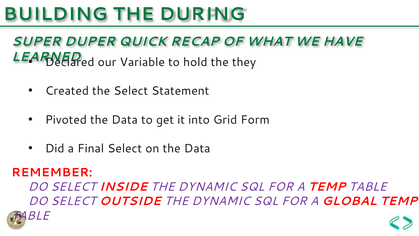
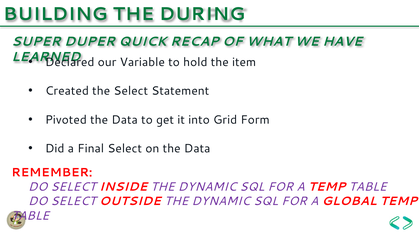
they: they -> item
